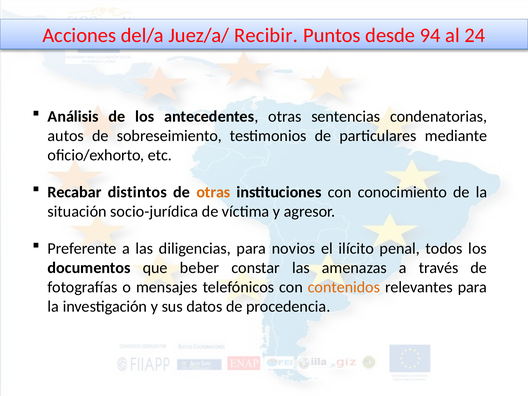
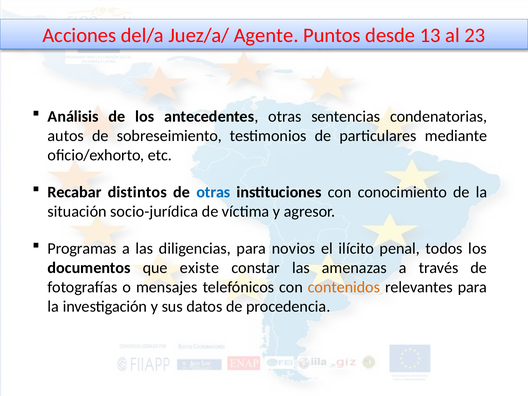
Recibir: Recibir -> Agente
94: 94 -> 13
24: 24 -> 23
otras at (213, 192) colour: orange -> blue
Preferente: Preferente -> Programas
beber: beber -> existe
